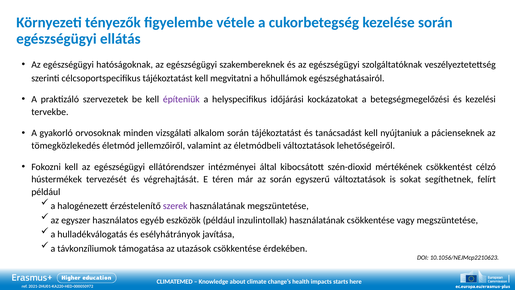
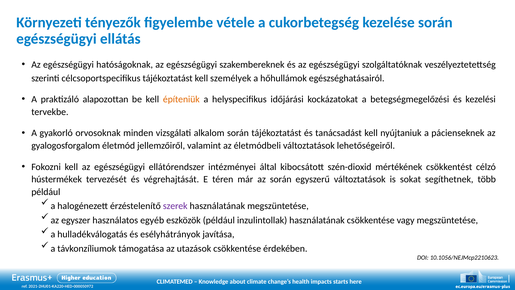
megvitatni: megvitatni -> személyek
szervezetek: szervezetek -> alapozottan
építeniük colour: purple -> orange
tömegközlekedés: tömegközlekedés -> gyalogosforgalom
felírt: felírt -> több
